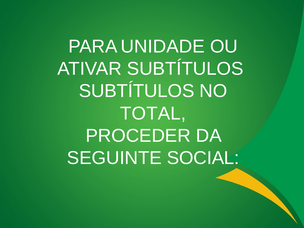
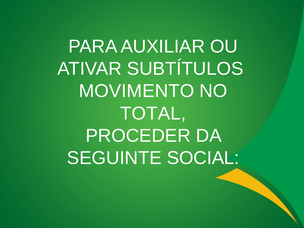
UNIDADE: UNIDADE -> AUXILIAR
SUBTÍTULOS at (137, 91): SUBTÍTULOS -> MOVIMENTO
